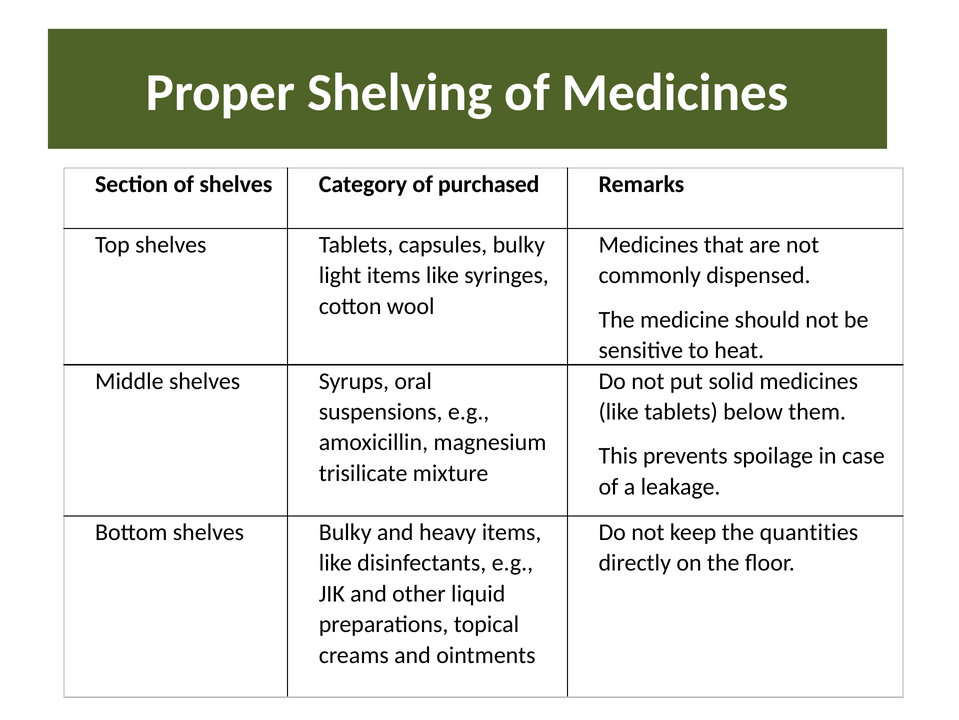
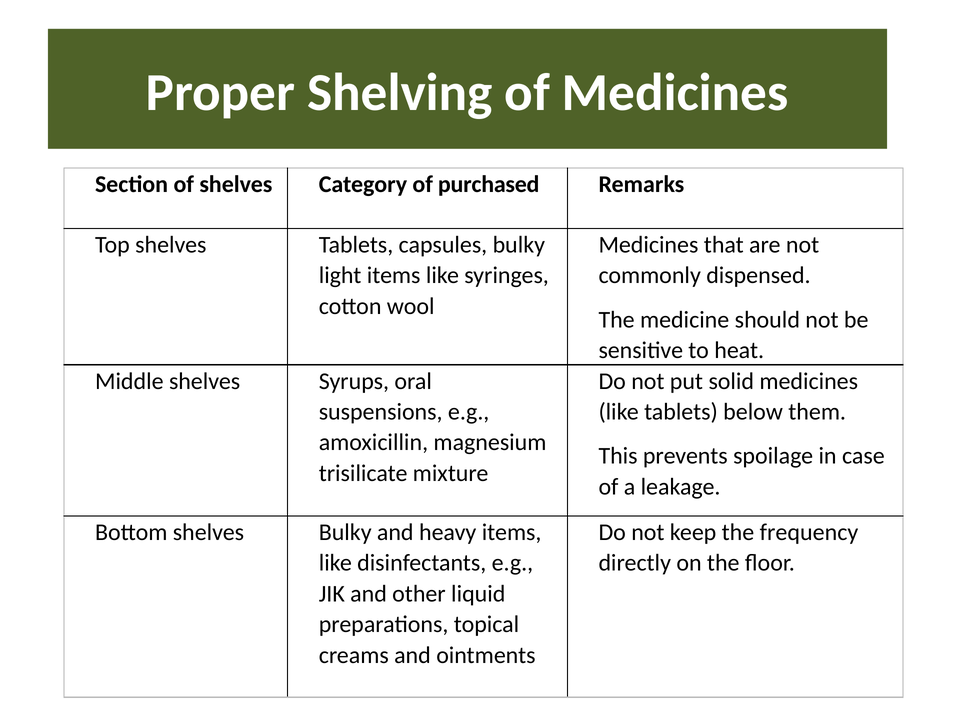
quantities: quantities -> frequency
